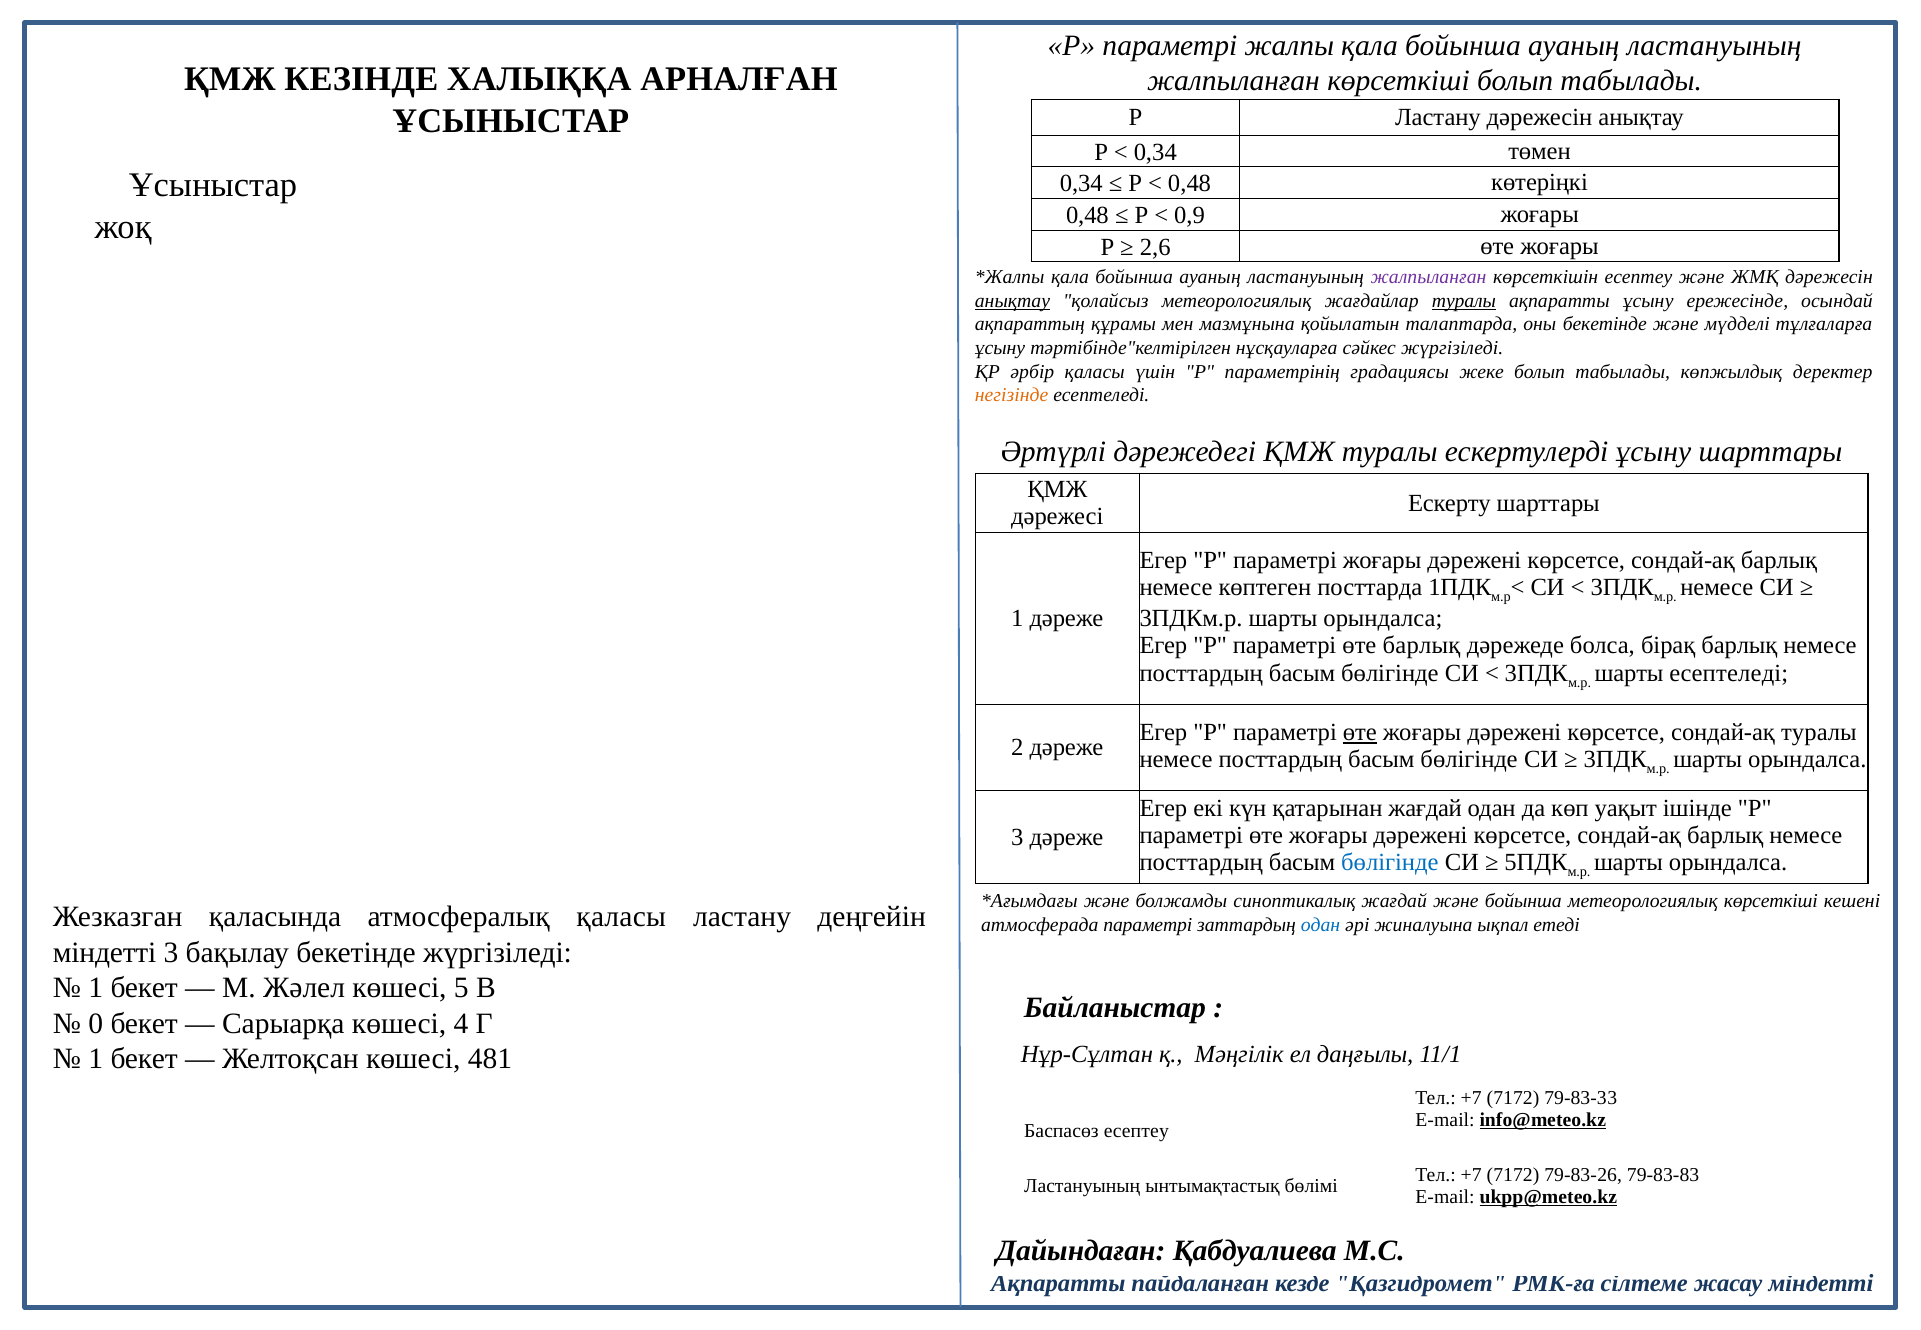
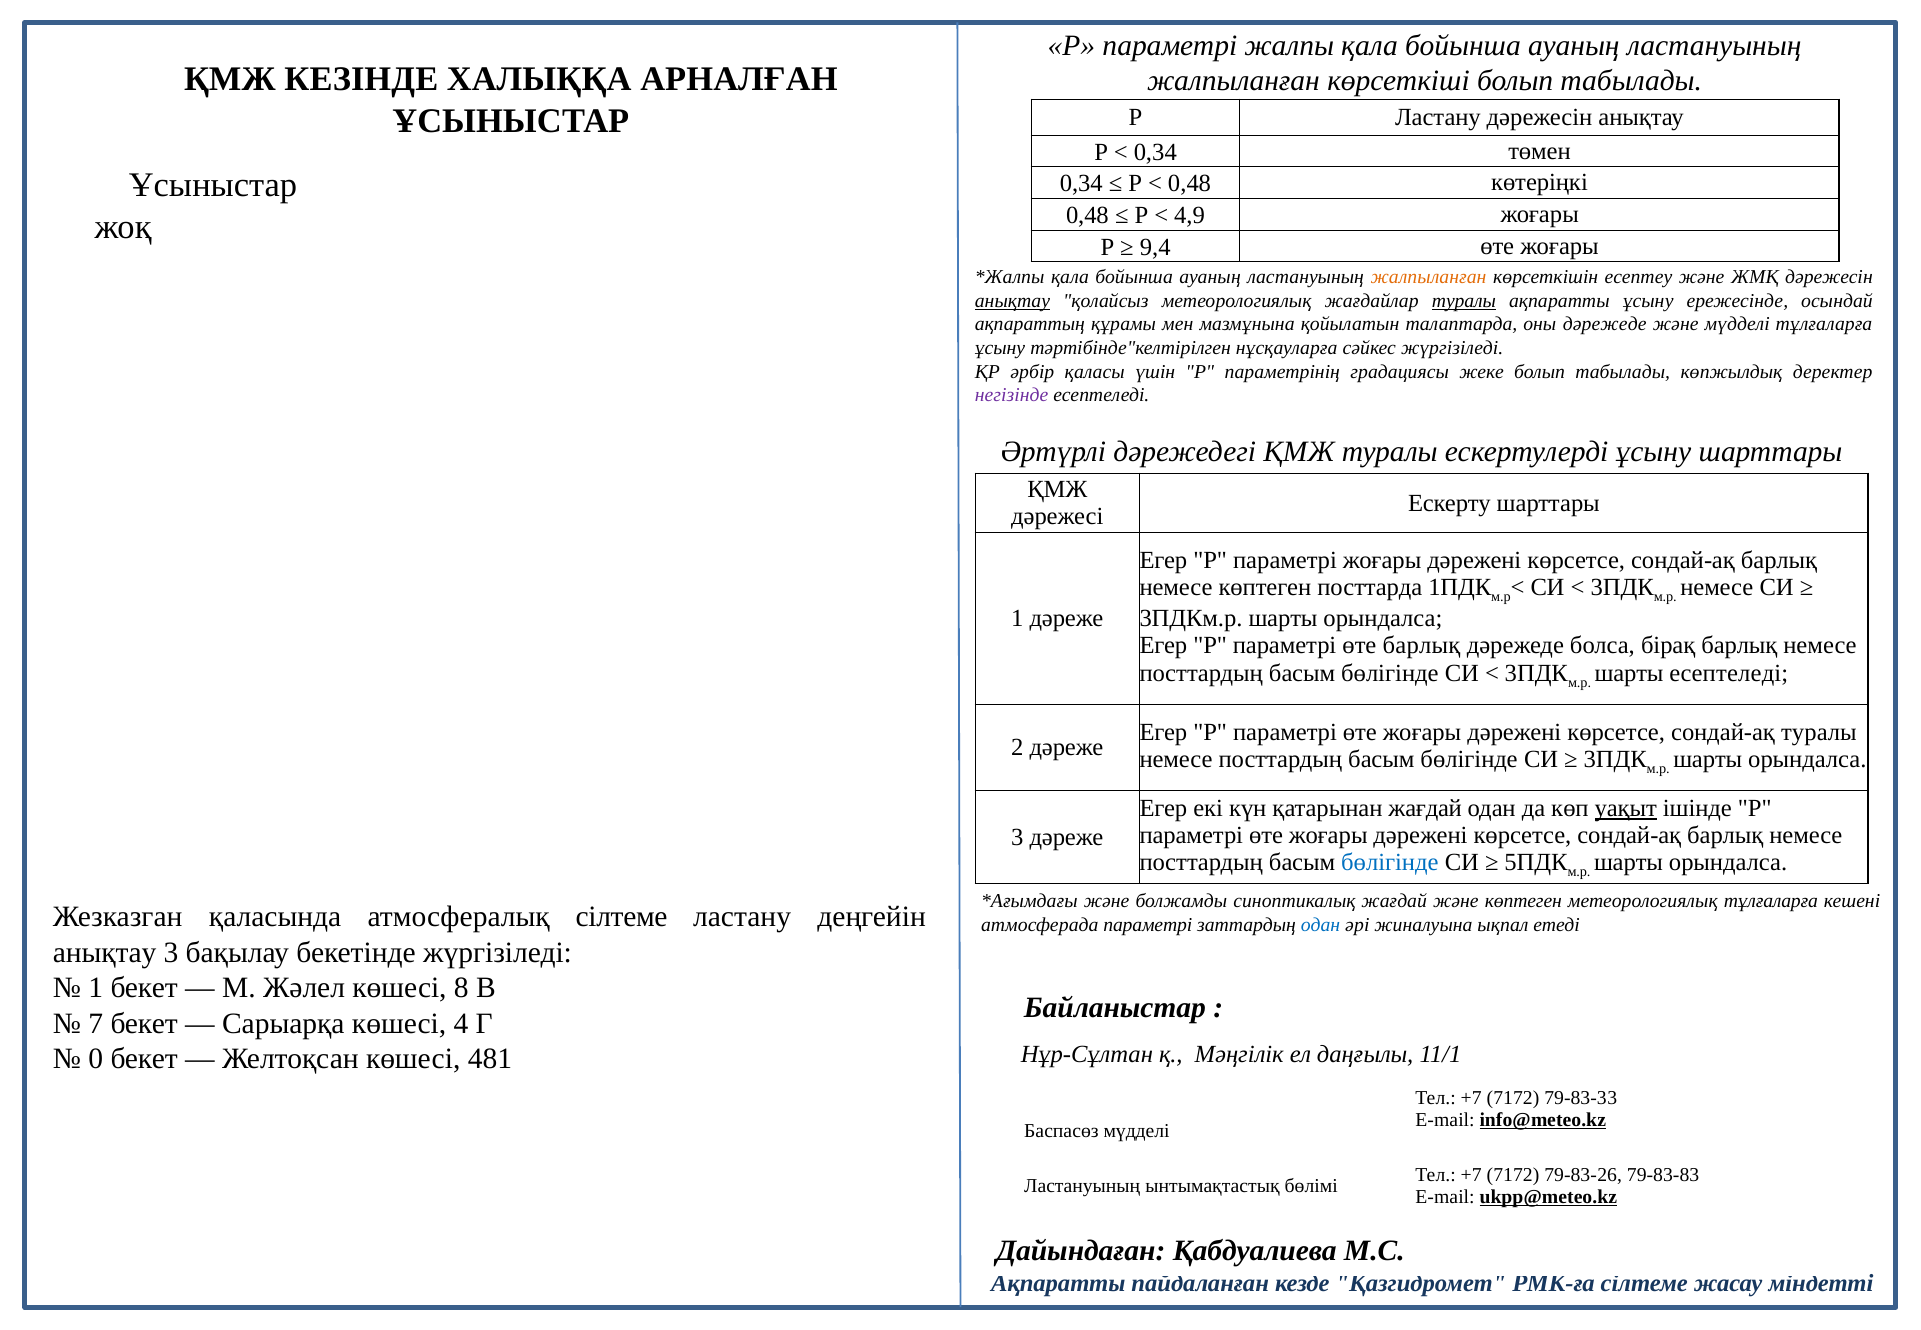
0,9: 0,9 -> 4,9
2,6: 2,6 -> 9,4
жалпыланған at (1429, 277) colour: purple -> orange
оны бекетінде: бекетінде -> дәрежеде
негізінде colour: orange -> purple
өте at (1360, 732) underline: present -> none
уақыт underline: none -> present
және бойынша: бойынша -> көптеген
метеорологиялық көрсеткіші: көрсеткіші -> тұлғаларға
атмосфералық қаласы: қаласы -> сілтеме
міндетті at (105, 952): міндетті -> анықтау
5: 5 -> 8
0: 0 -> 7
1 at (96, 1059): 1 -> 0
Баспасөз есептеу: есептеу -> мүдделі
